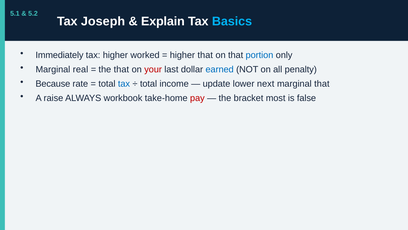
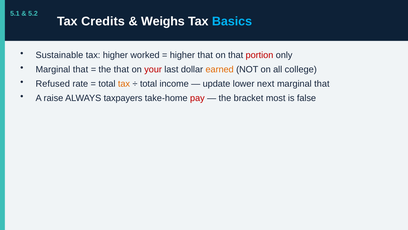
Joseph: Joseph -> Credits
Explain: Explain -> Weighs
Immediately: Immediately -> Sustainable
portion colour: blue -> red
real at (81, 69): real -> that
earned colour: blue -> orange
penalty: penalty -> college
Because: Because -> Refused
tax at (124, 84) colour: blue -> orange
workbook: workbook -> taxpayers
